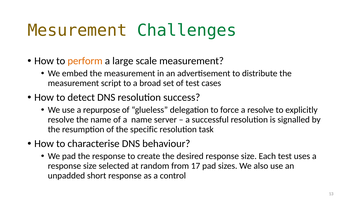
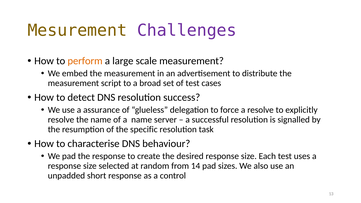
Challenges colour: green -> purple
repurpose: repurpose -> assurance
17: 17 -> 14
